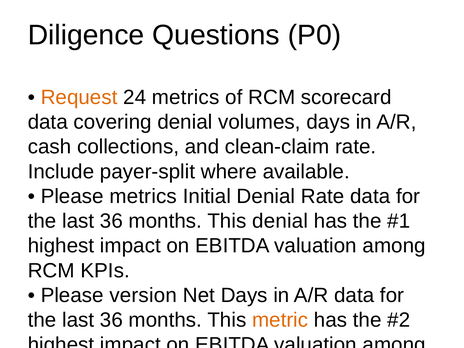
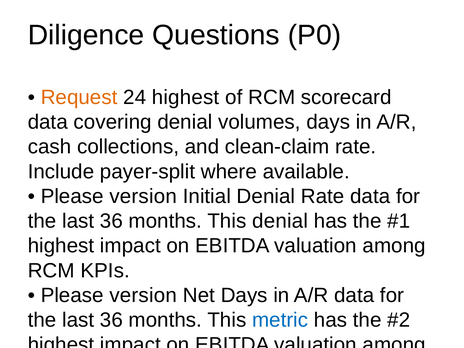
24 metrics: metrics -> highest
metrics at (143, 196): metrics -> version
metric at (280, 320) colour: orange -> blue
